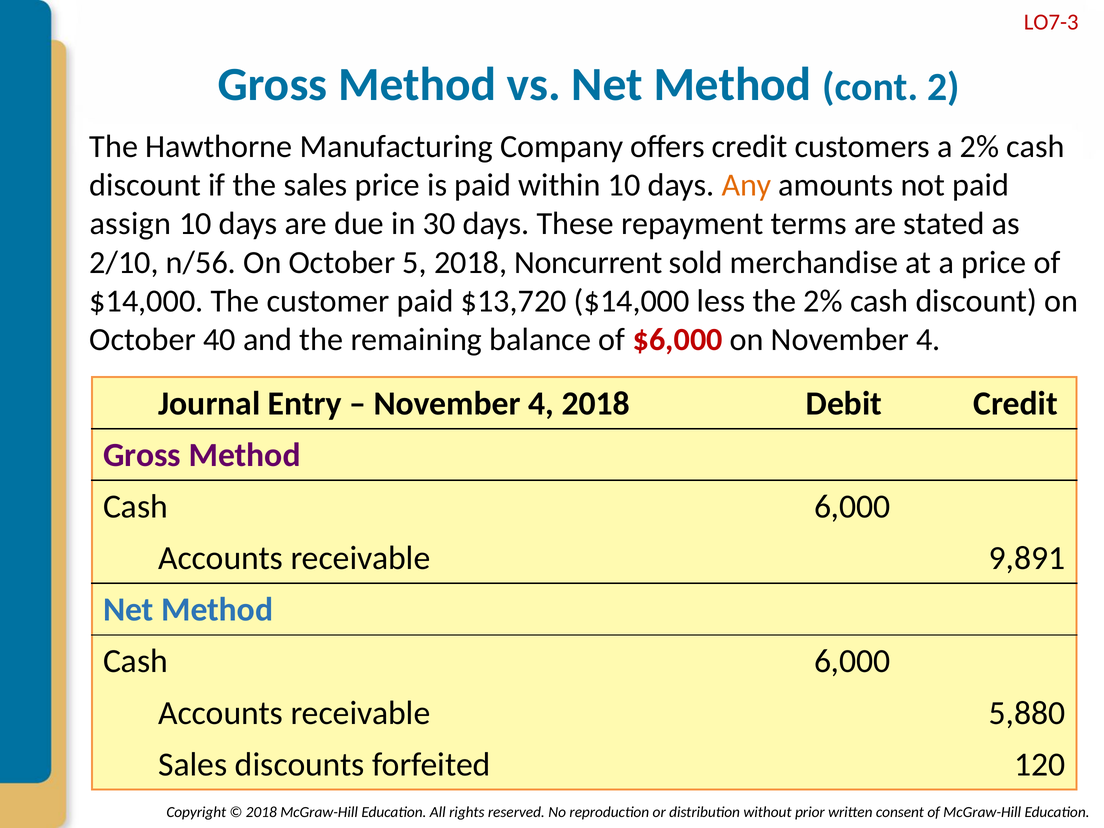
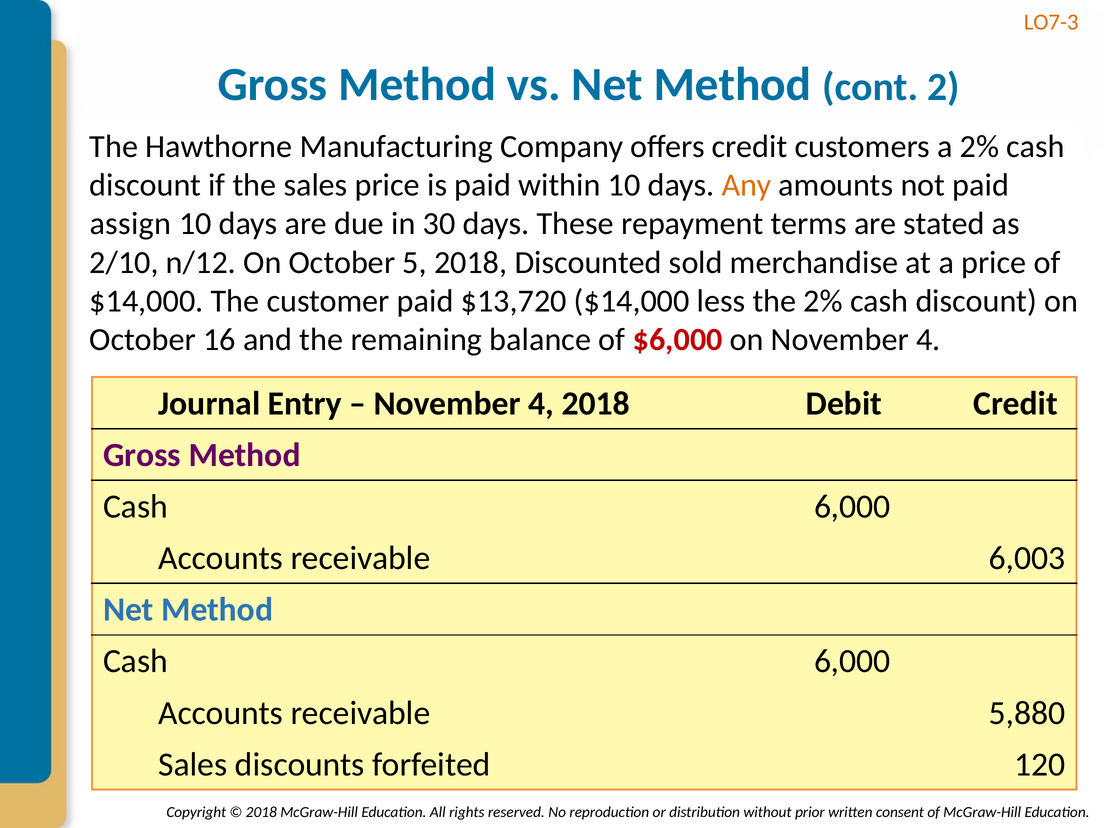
LO7-3 colour: red -> orange
n/56: n/56 -> n/12
Noncurrent: Noncurrent -> Discounted
40: 40 -> 16
9,891: 9,891 -> 6,003
